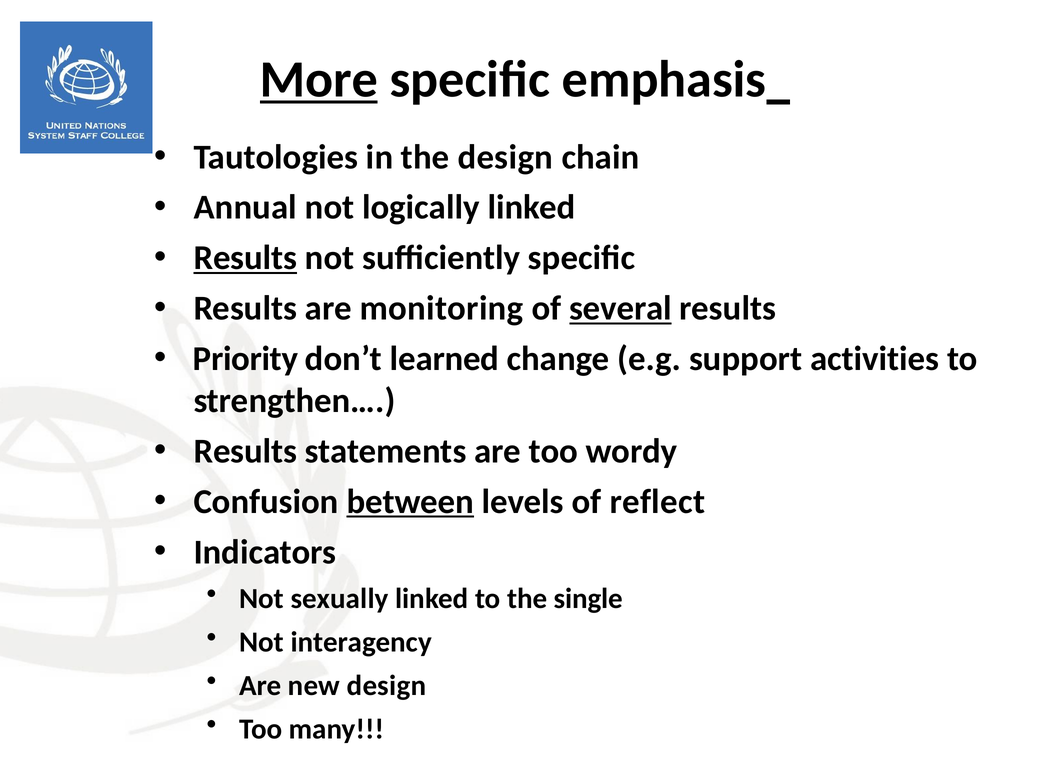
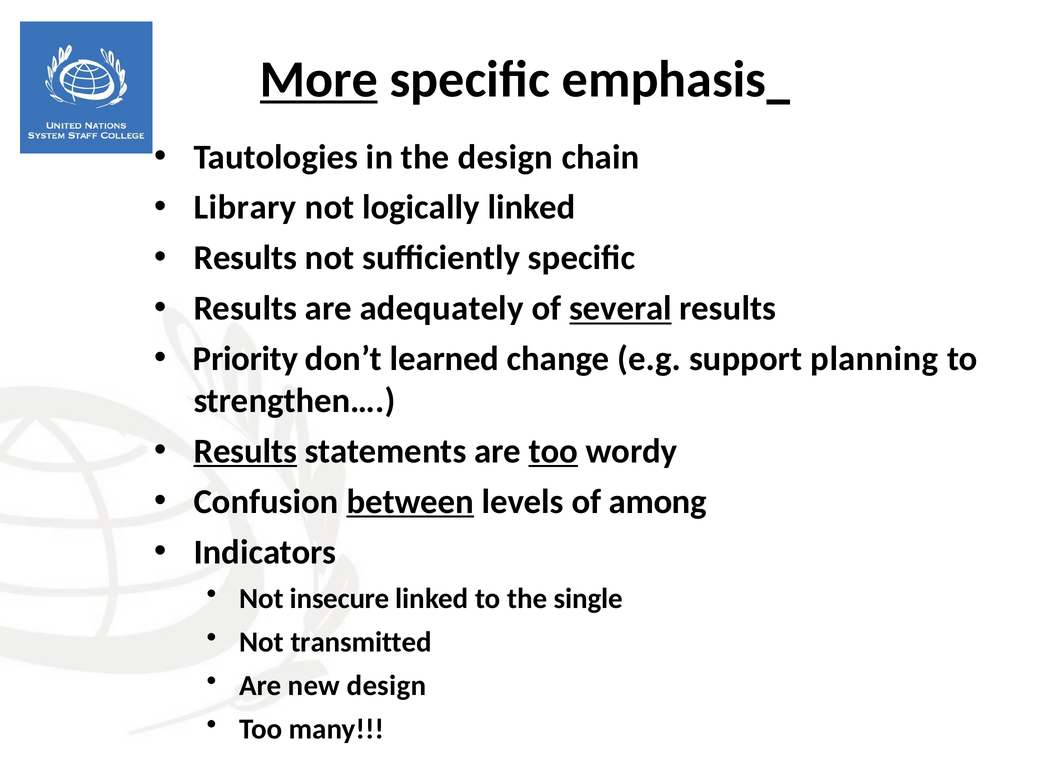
Annual: Annual -> Library
Results at (245, 258) underline: present -> none
monitoring: monitoring -> adequately
activities: activities -> planning
Results at (245, 452) underline: none -> present
too at (553, 452) underline: none -> present
reflect: reflect -> among
sexually: sexually -> insecure
interagency: interagency -> transmitted
